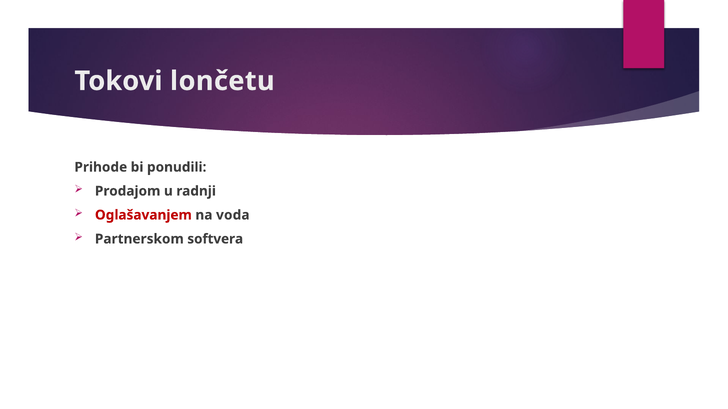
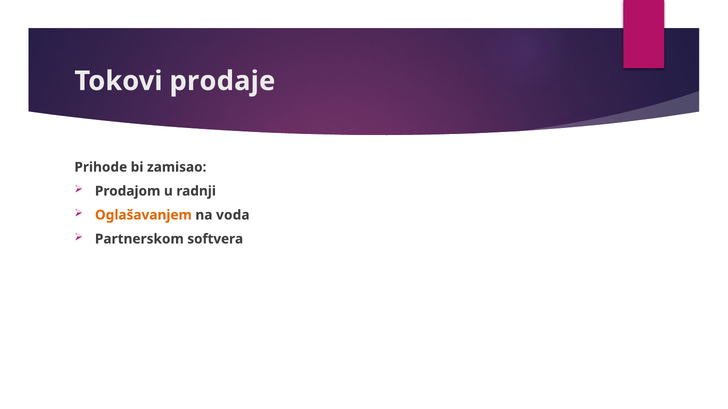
lončetu: lončetu -> prodaje
ponudili: ponudili -> zamisao
Oglašavanjem colour: red -> orange
